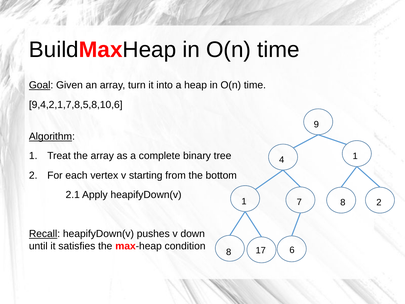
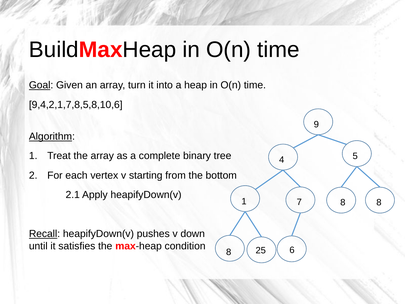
4 1: 1 -> 5
7 8 2: 2 -> 8
17: 17 -> 25
